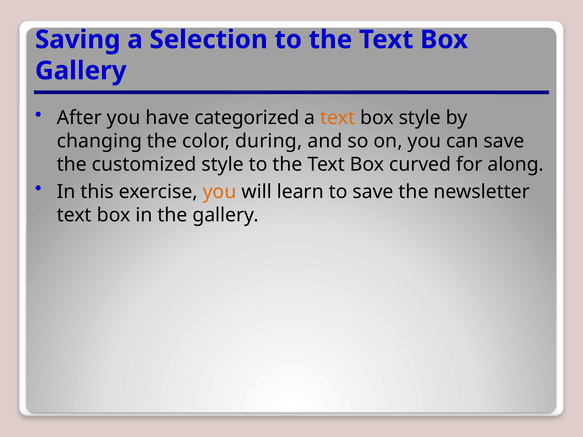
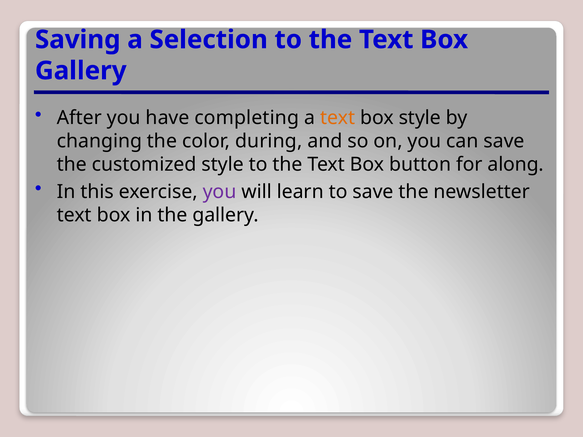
categorized: categorized -> completing
curved: curved -> button
you at (220, 192) colour: orange -> purple
